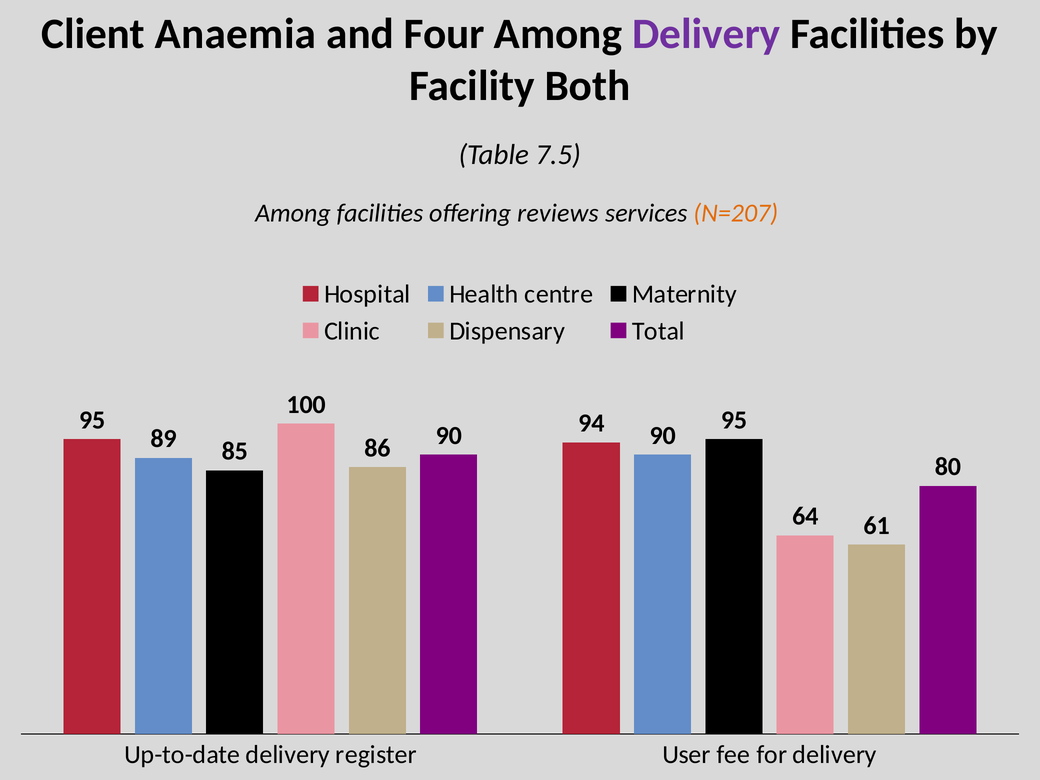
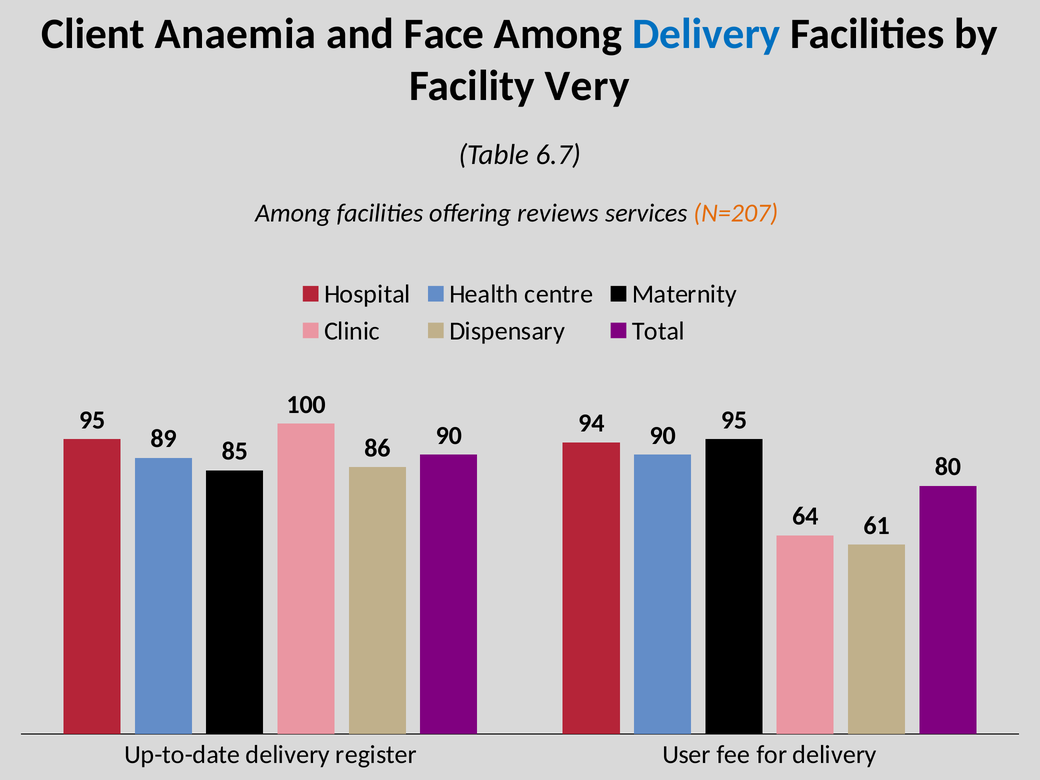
Four: Four -> Face
Delivery at (706, 34) colour: purple -> blue
Both: Both -> Very
7.5: 7.5 -> 6.7
